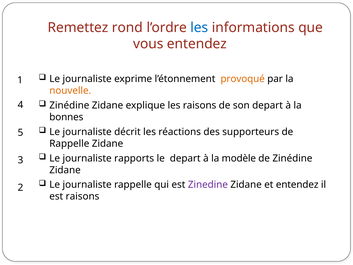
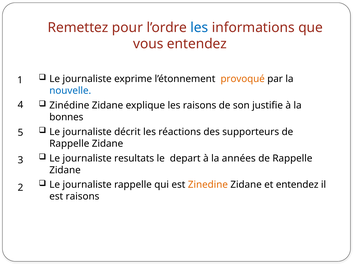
rond: rond -> pour
nouvelle colour: orange -> blue
son depart: depart -> justifie
rapports: rapports -> resultats
modèle: modèle -> années
Zinédine at (292, 158): Zinédine -> Rappelle
Zinedine colour: purple -> orange
